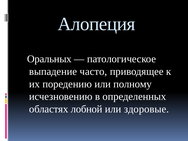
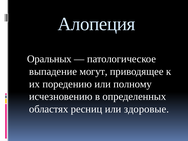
часто: часто -> могут
лобной: лобной -> ресниц
